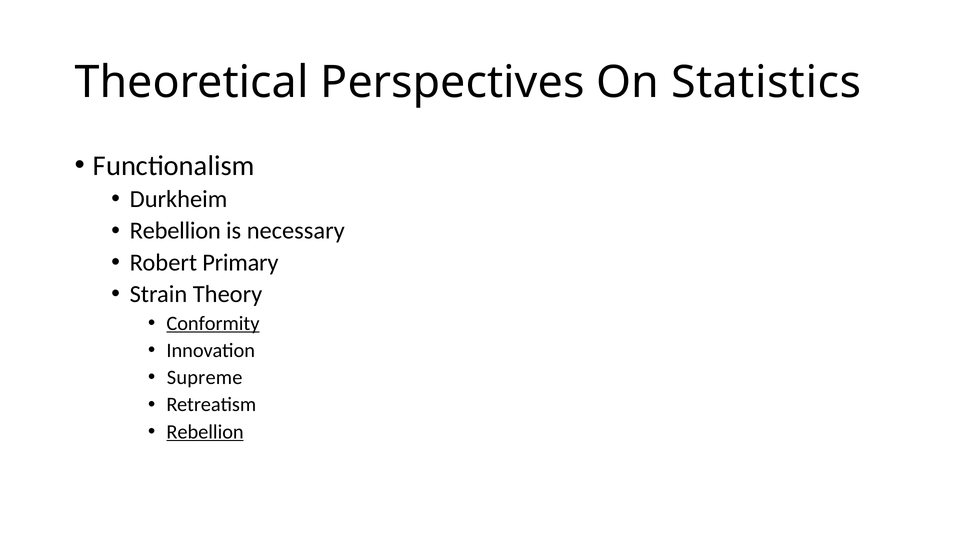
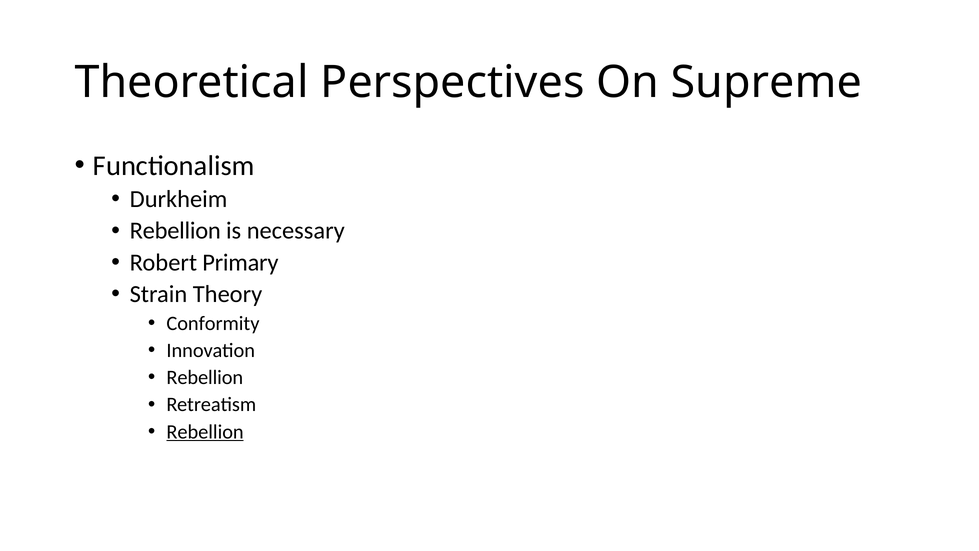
Statistics: Statistics -> Supreme
Conformity underline: present -> none
Supreme at (205, 377): Supreme -> Rebellion
